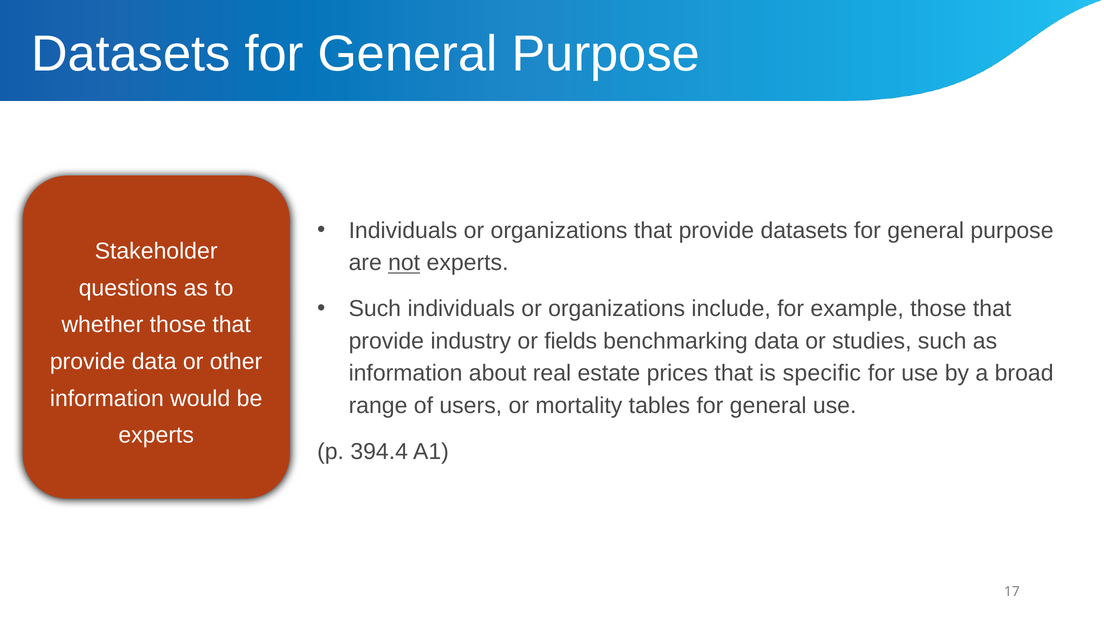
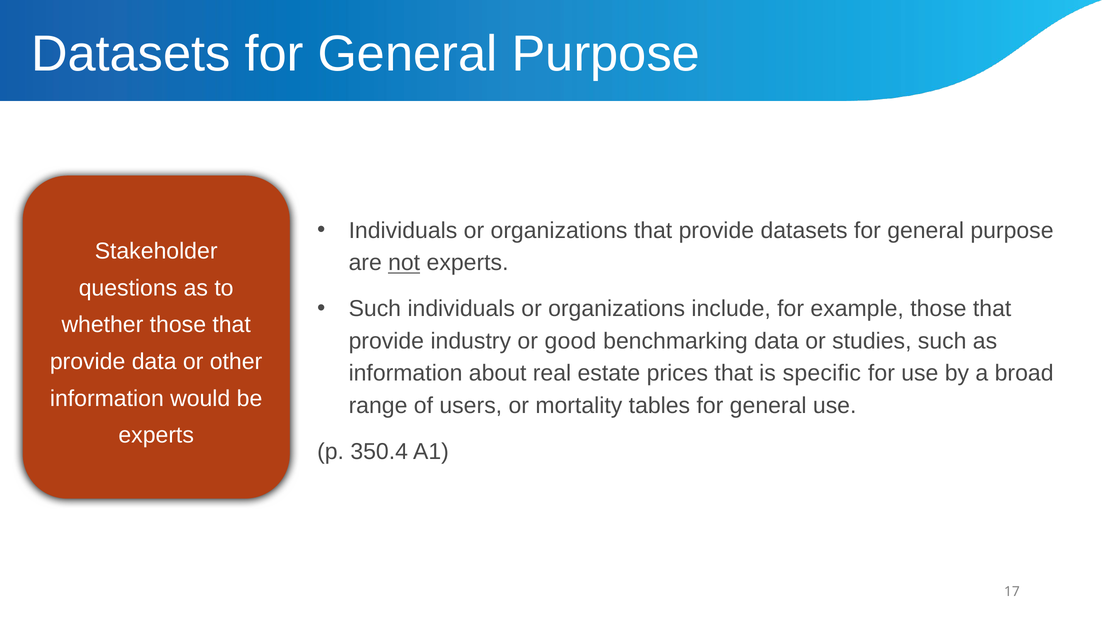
fields: fields -> good
394.4: 394.4 -> 350.4
